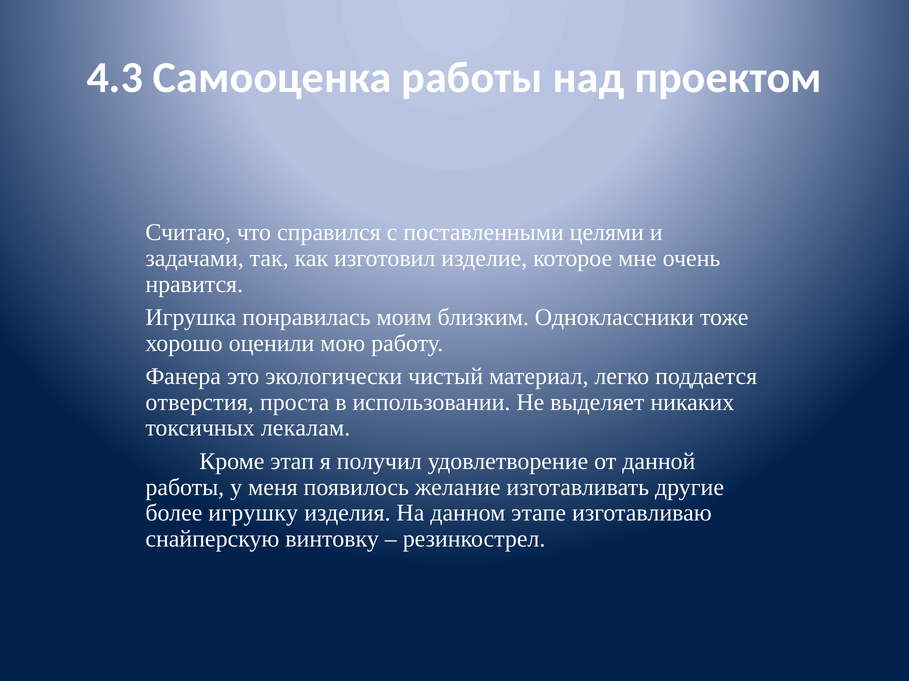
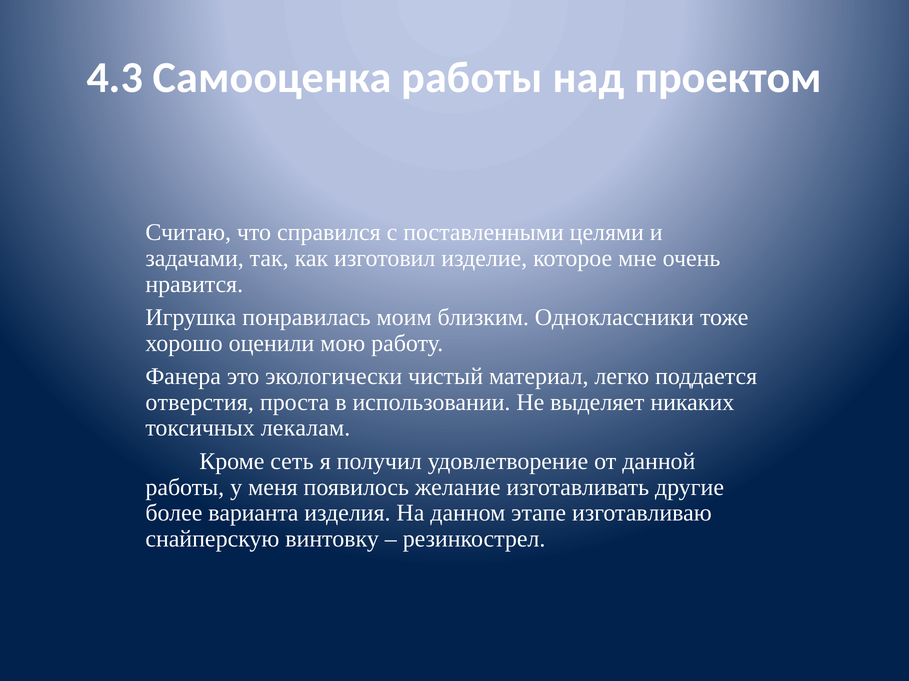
этап: этап -> сеть
игрушку: игрушку -> варианта
